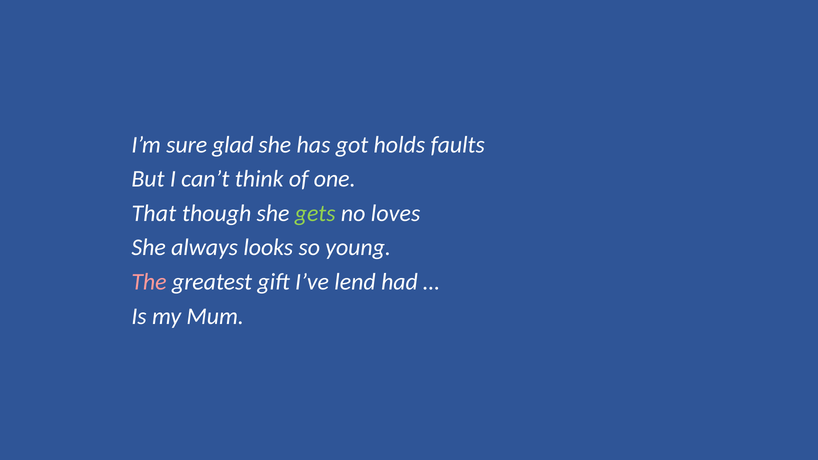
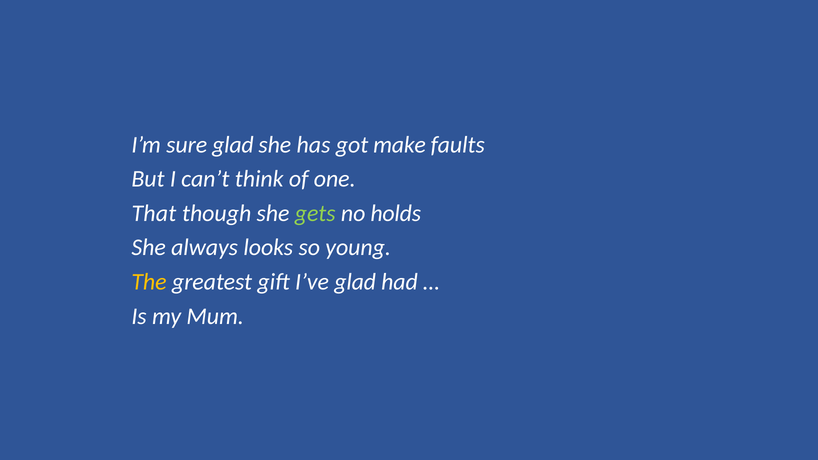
holds: holds -> make
loves: loves -> holds
The colour: pink -> yellow
I’ve lend: lend -> glad
